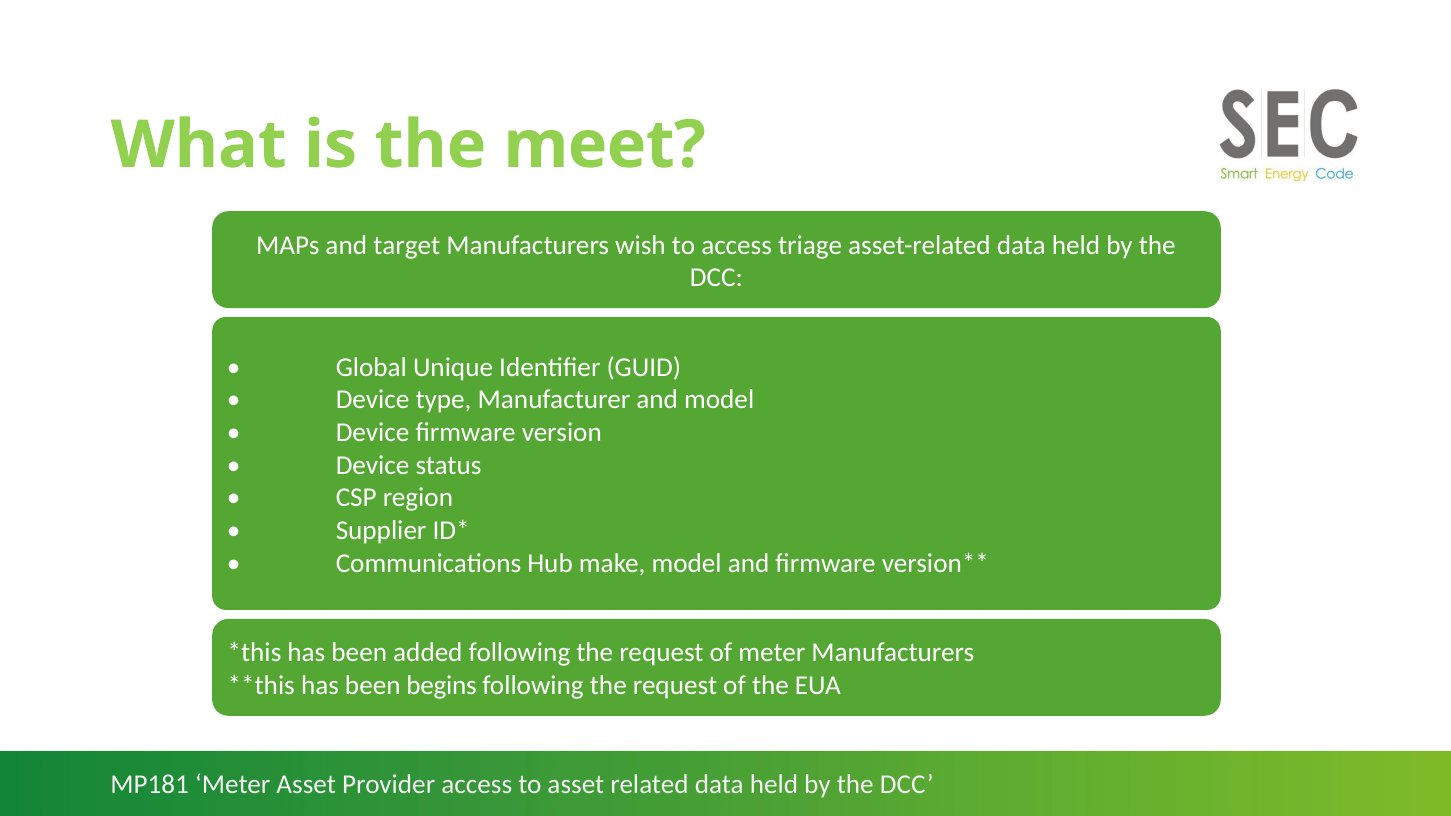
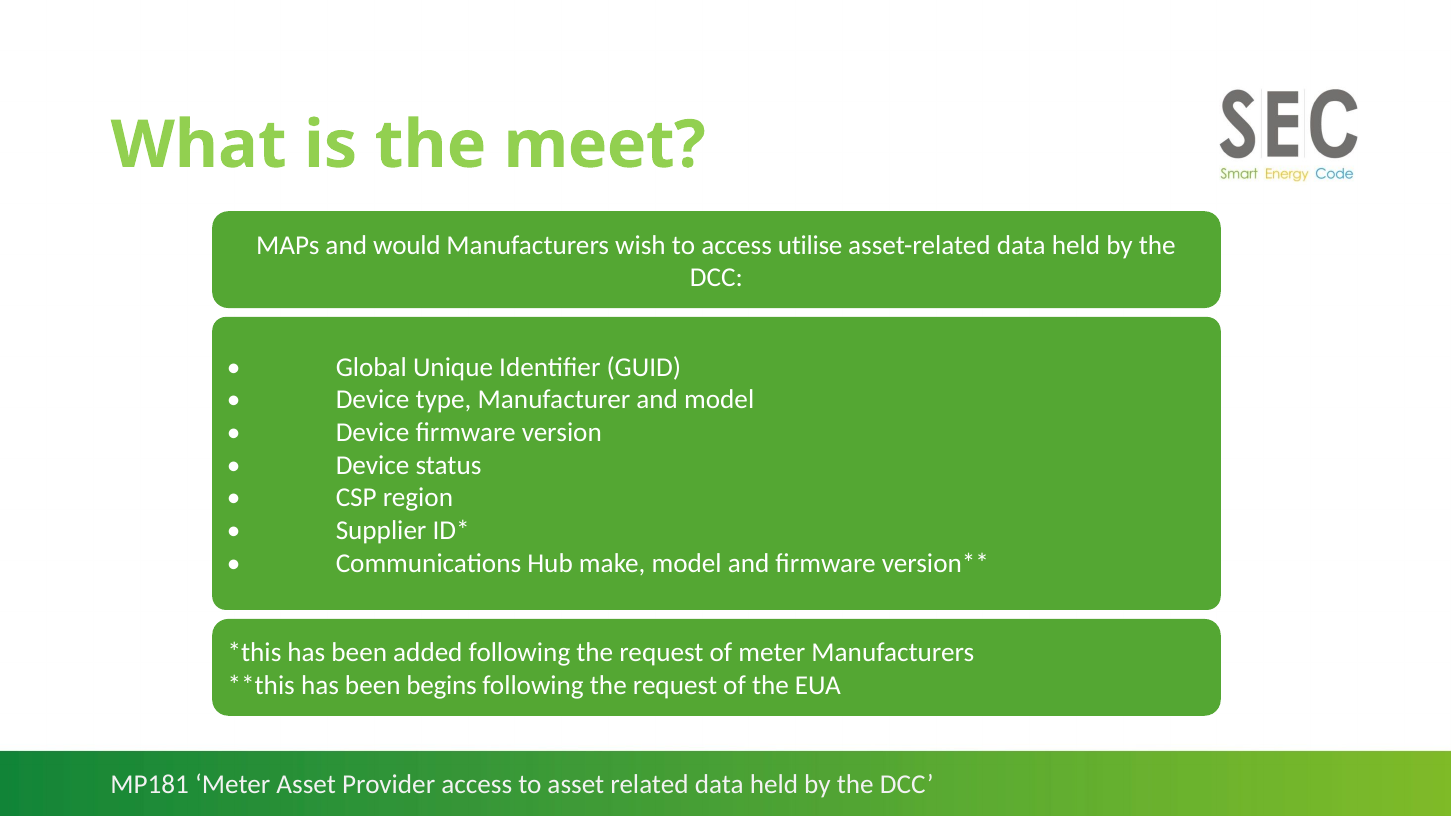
target: target -> would
triage: triage -> utilise
